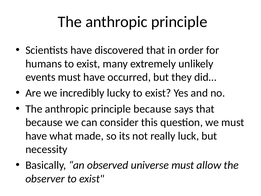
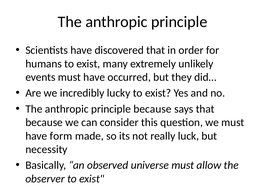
what: what -> form
